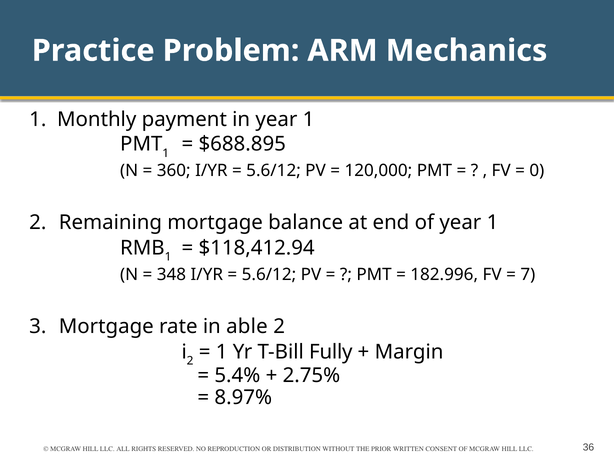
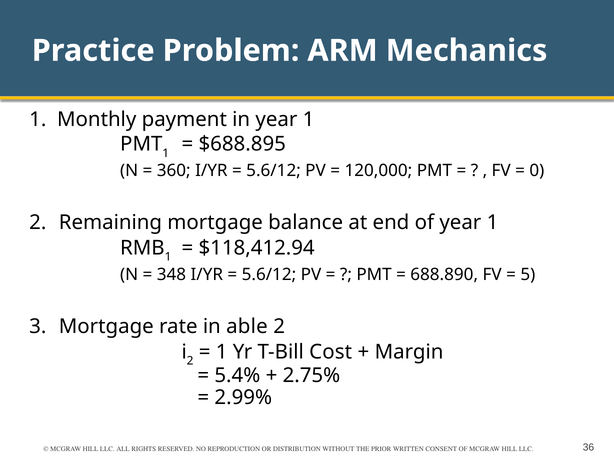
182.996: 182.996 -> 688.890
7: 7 -> 5
Fully: Fully -> Cost
8.97%: 8.97% -> 2.99%
